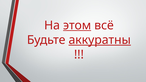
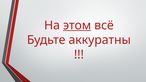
аккуратны underline: present -> none
